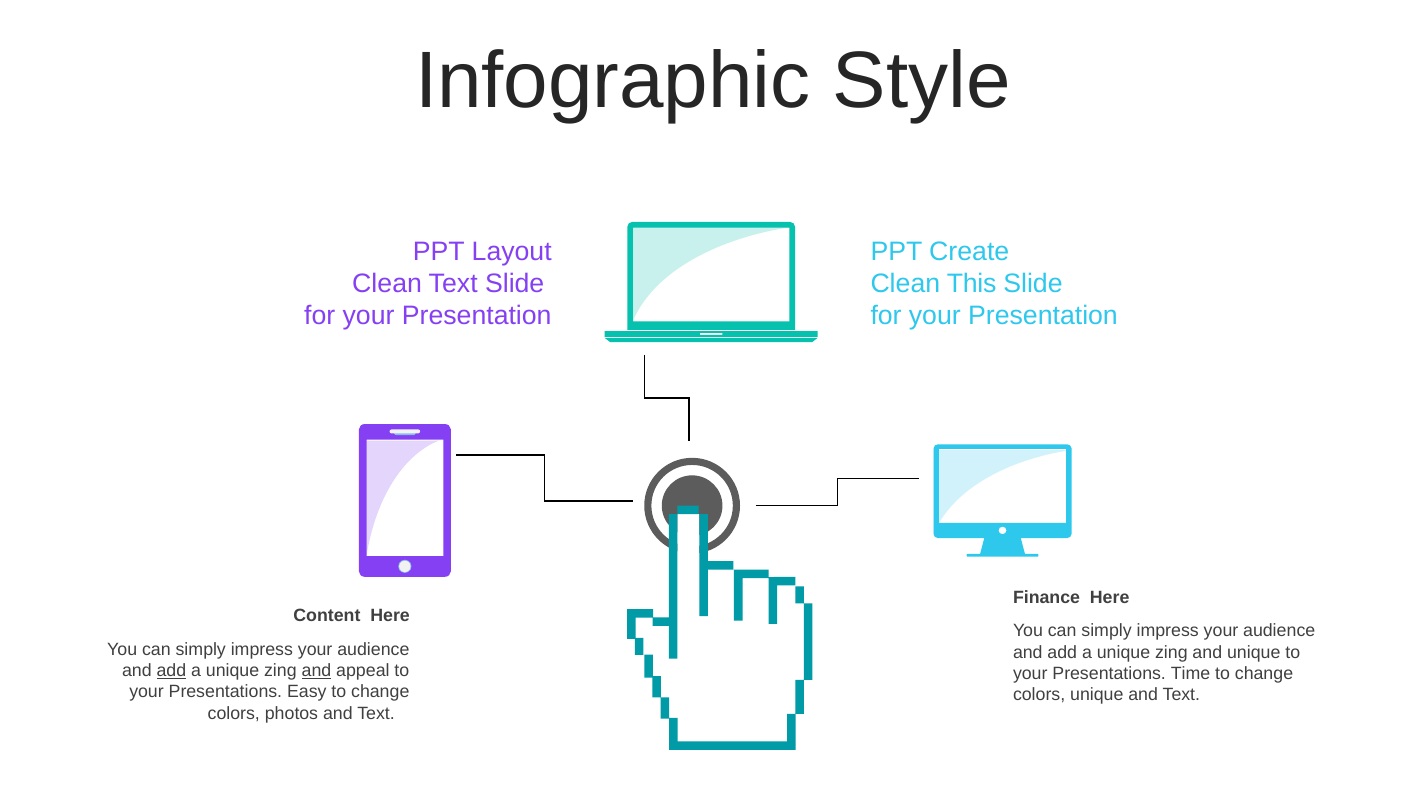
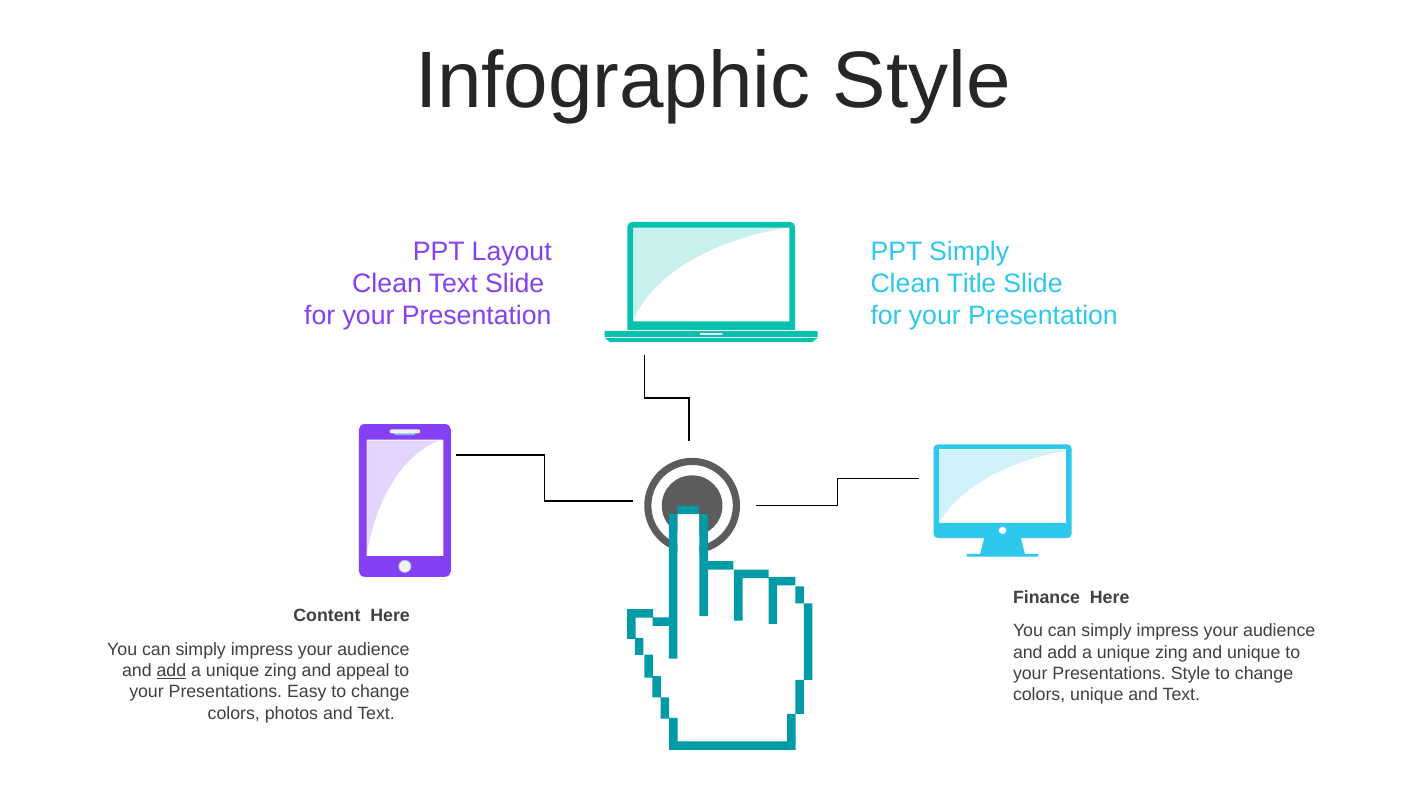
PPT Create: Create -> Simply
This: This -> Title
and at (316, 671) underline: present -> none
Presentations Time: Time -> Style
